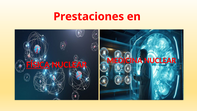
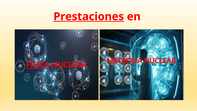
Prestaciones underline: none -> present
